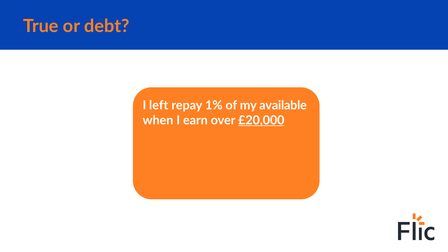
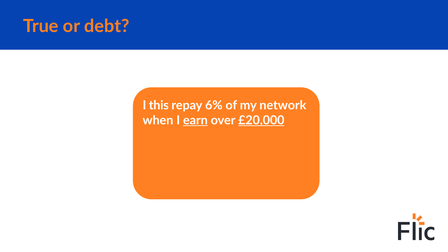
left: left -> this
1%: 1% -> 6%
available: available -> network
earn underline: none -> present
